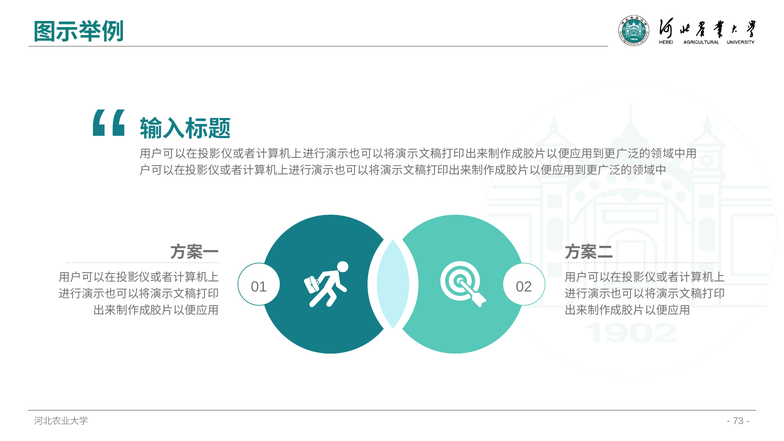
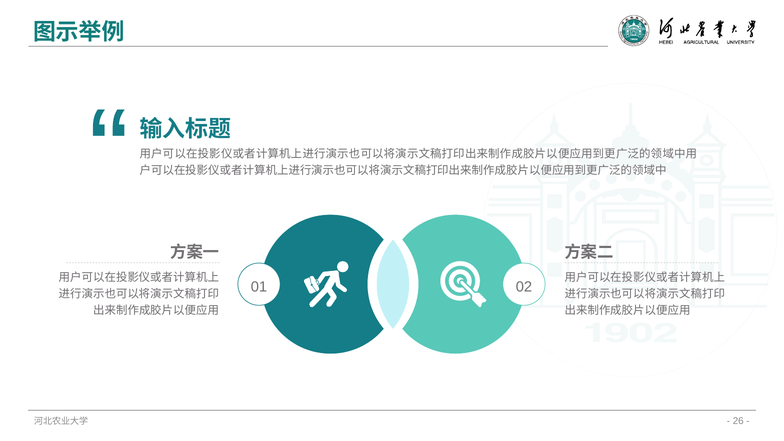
73: 73 -> 26
